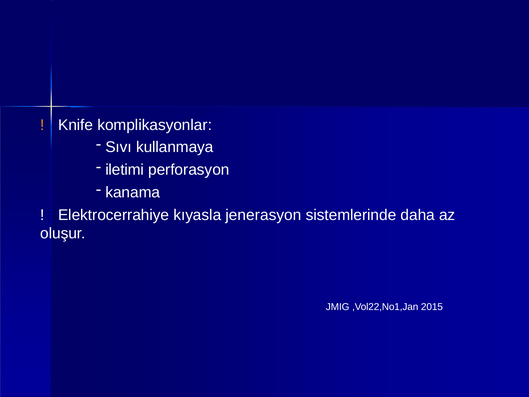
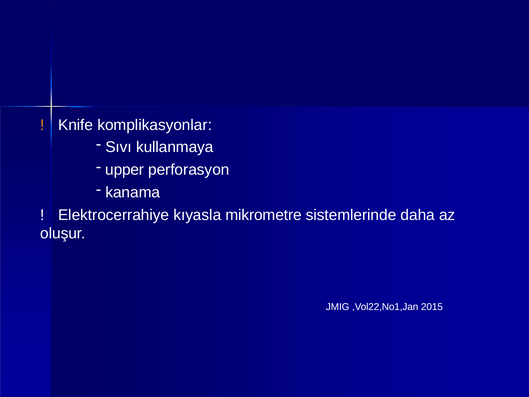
iletimi: iletimi -> upper
jenerasyon: jenerasyon -> mikrometre
